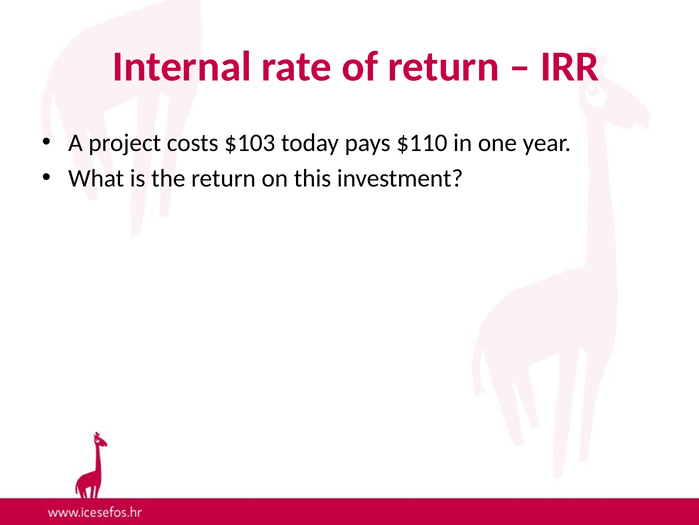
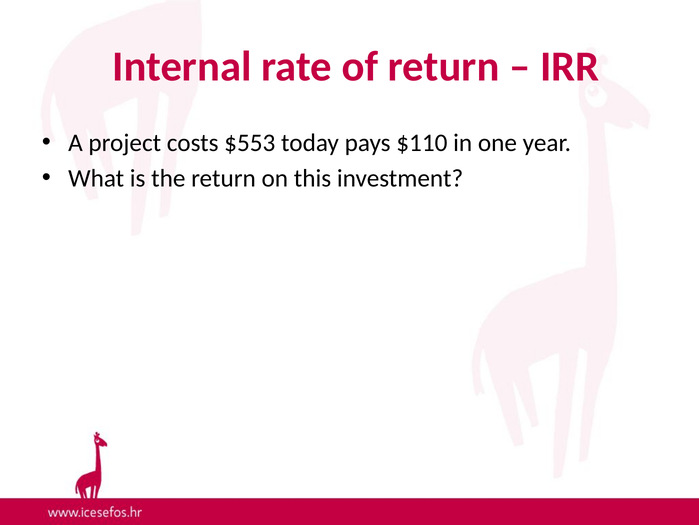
$103: $103 -> $553
